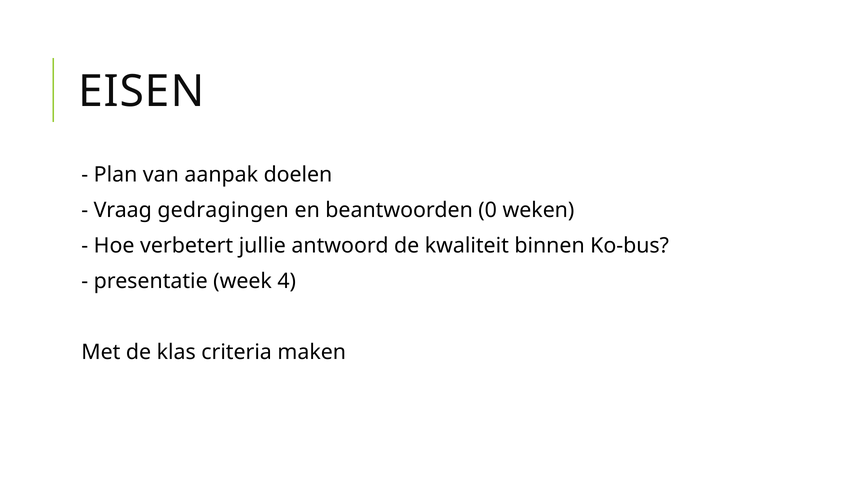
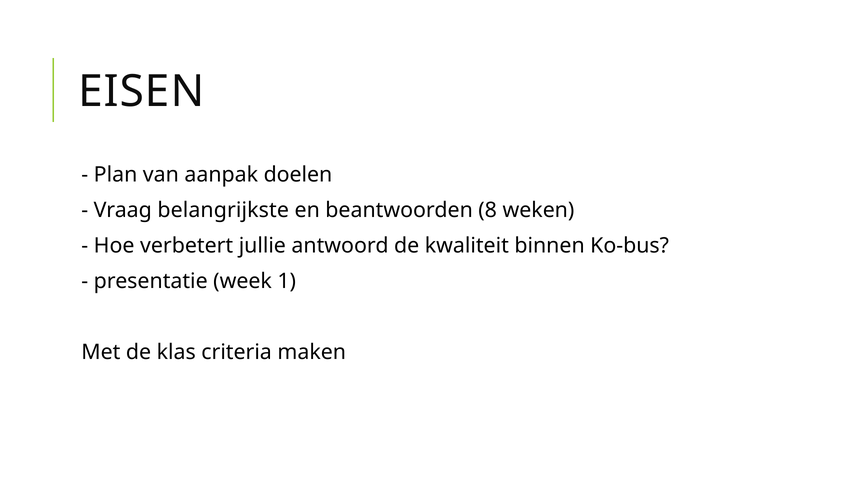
gedragingen: gedragingen -> belangrijkste
0: 0 -> 8
4: 4 -> 1
